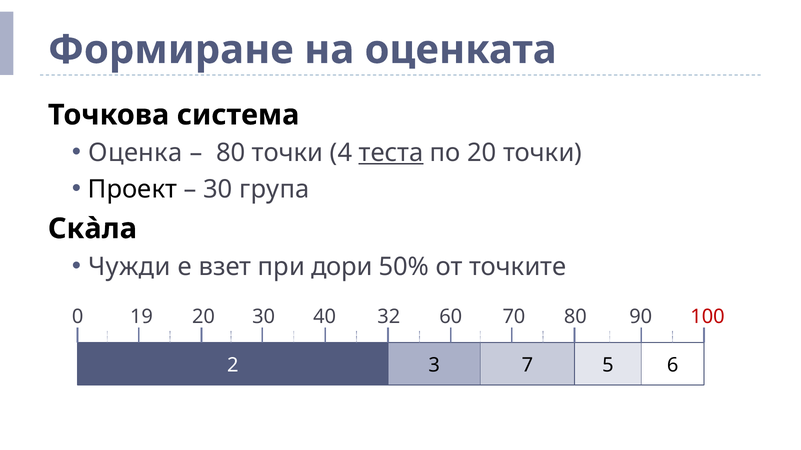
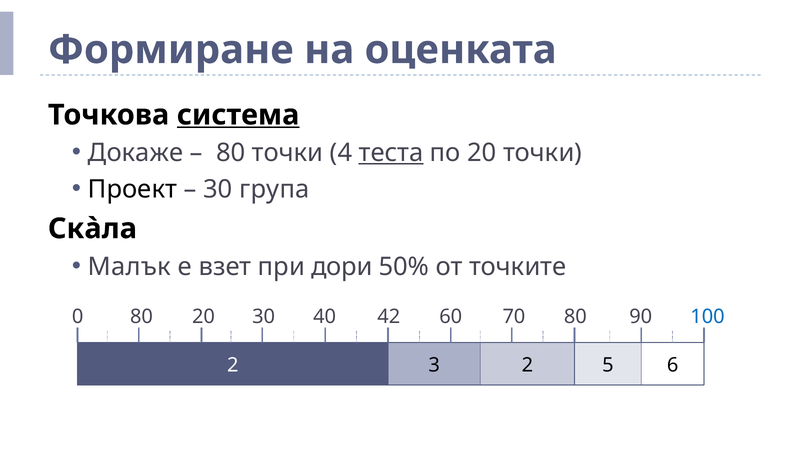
система underline: none -> present
Оценка: Оценка -> Докаже
Чужди: Чужди -> Малък
0 19: 19 -> 80
32: 32 -> 42
100 colour: red -> blue
3 7: 7 -> 2
